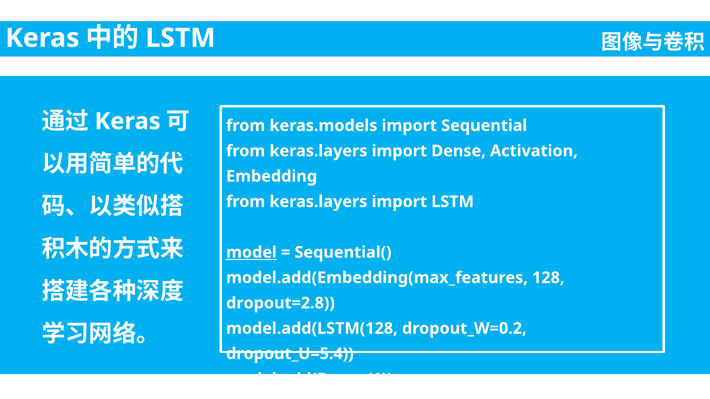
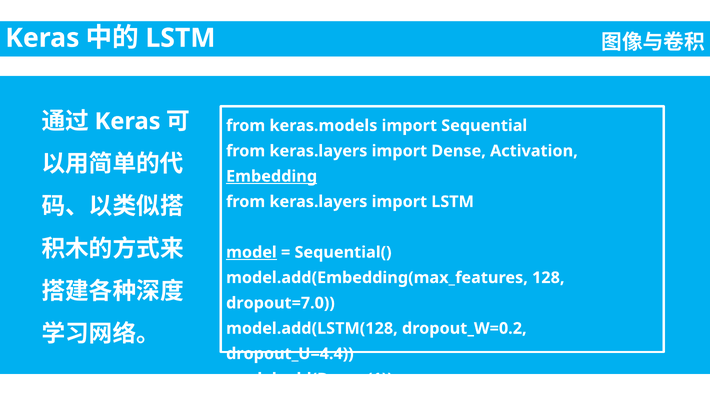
Embedding underline: none -> present
dropout=2.8: dropout=2.8 -> dropout=7.0
dropout_U=5.4: dropout_U=5.4 -> dropout_U=4.4
